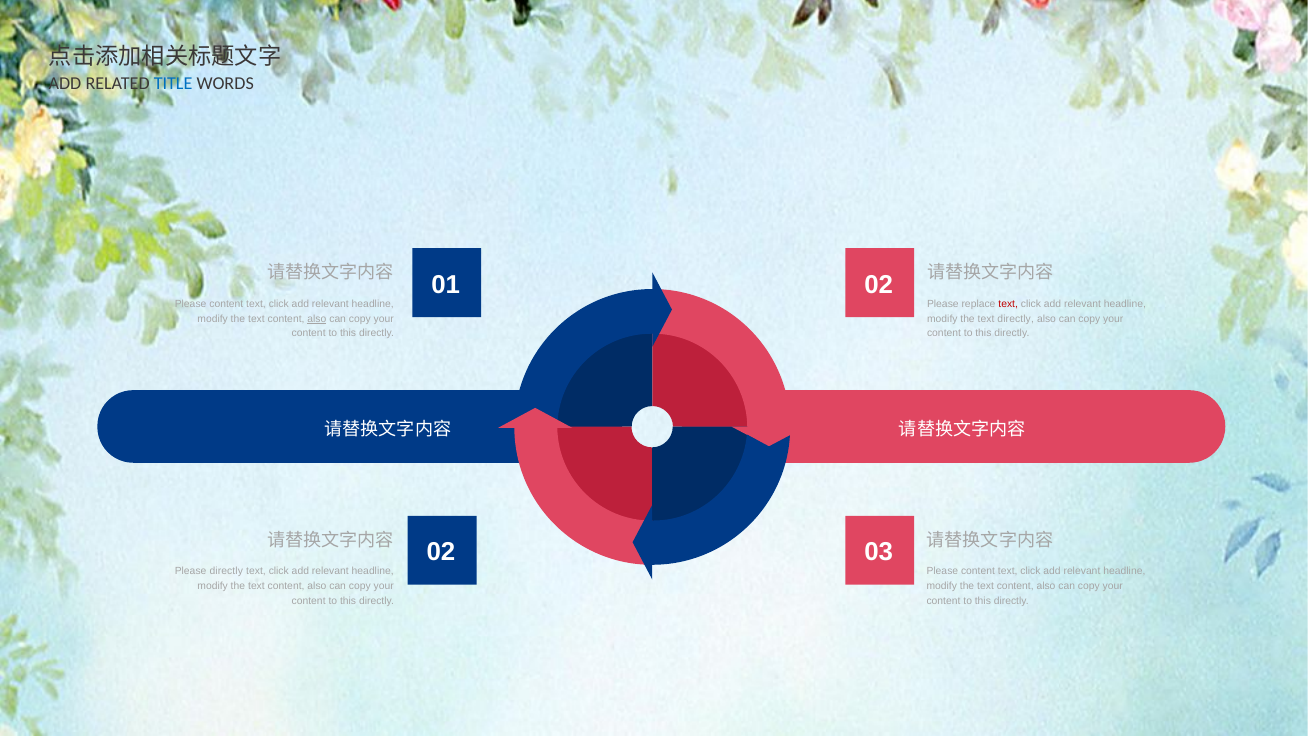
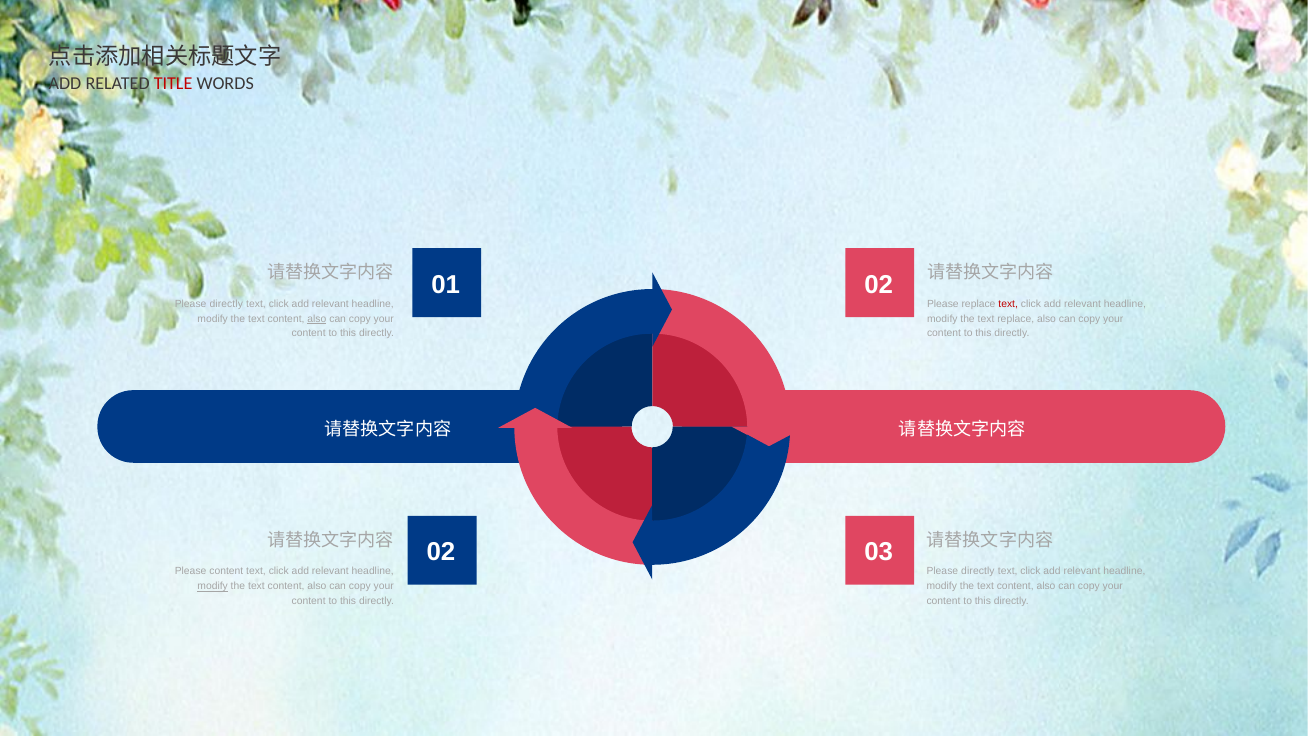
TITLE colour: blue -> red
content at (226, 304): content -> directly
text directly: directly -> replace
Please directly: directly -> content
content at (978, 571): content -> directly
modify at (213, 586) underline: none -> present
